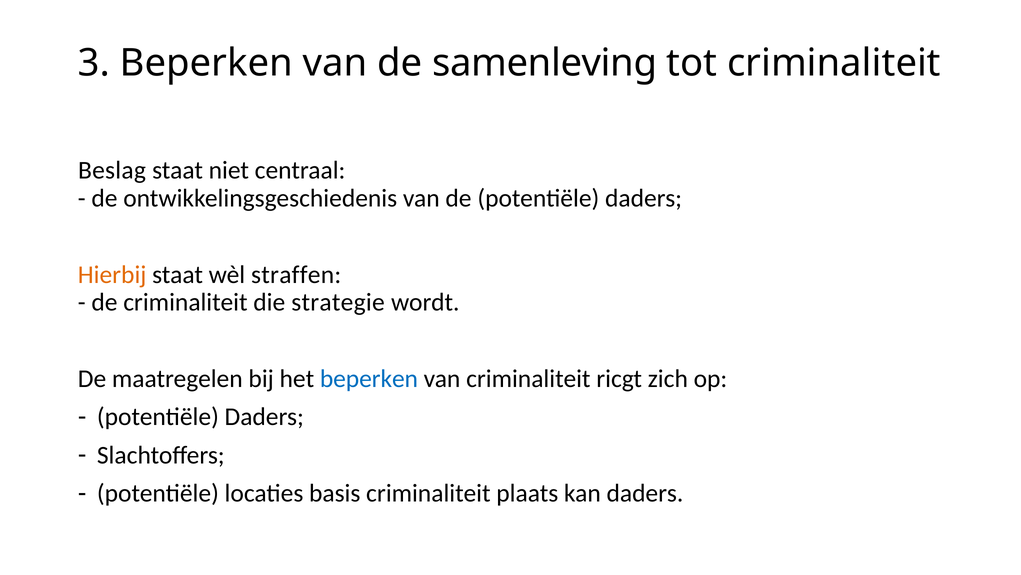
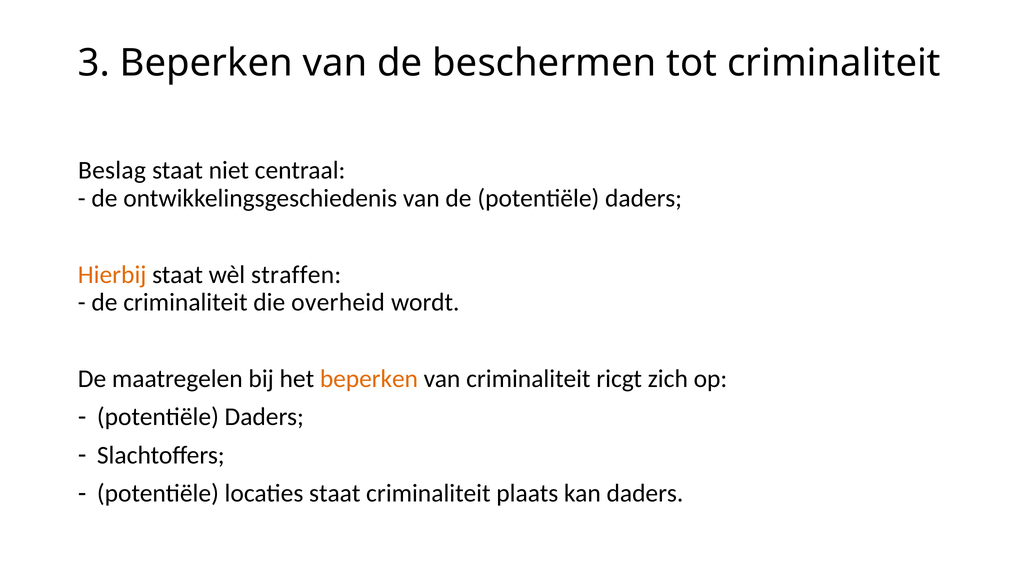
samenleving: samenleving -> beschermen
strategie: strategie -> overheid
beperken at (369, 378) colour: blue -> orange
locaties basis: basis -> staat
